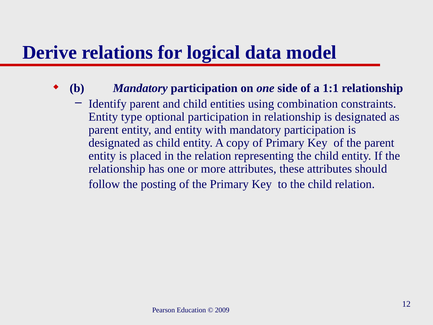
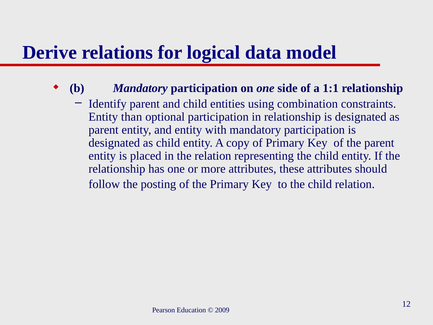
type: type -> than
